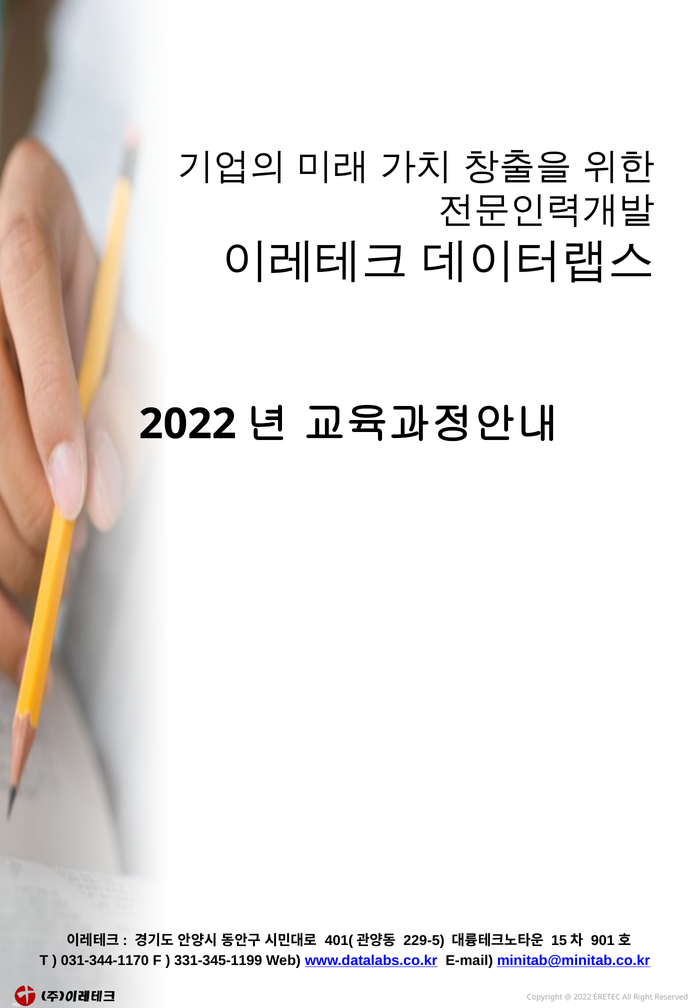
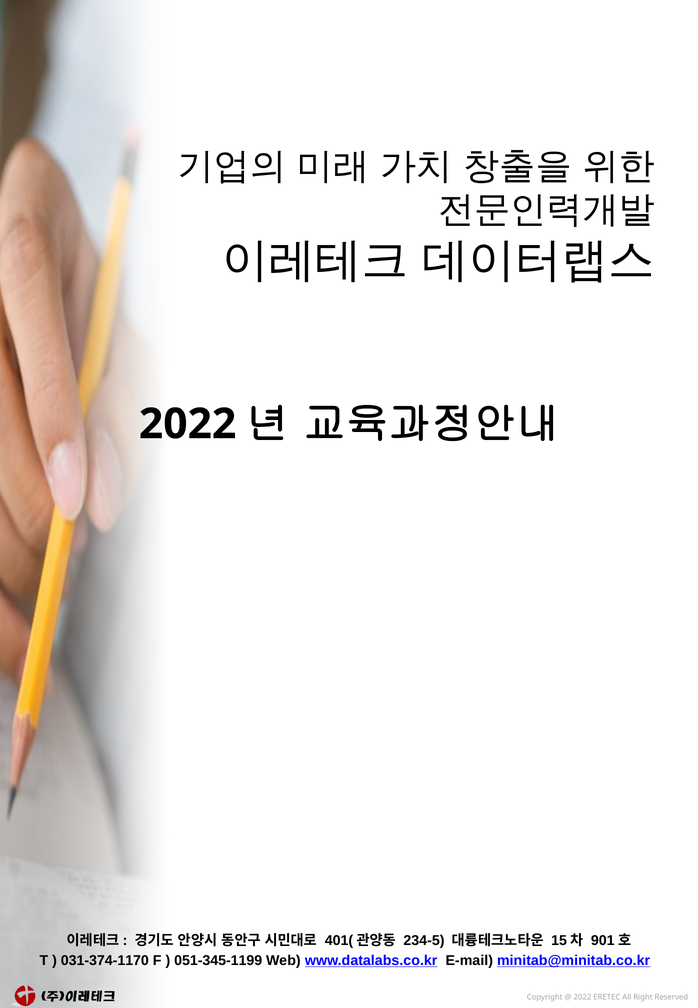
229-5: 229-5 -> 234-5
031-344-1170: 031-344-1170 -> 031-374-1170
331-345-1199: 331-345-1199 -> 051-345-1199
